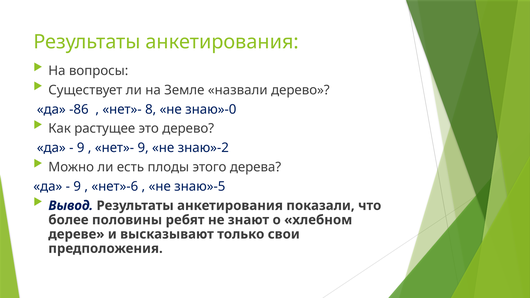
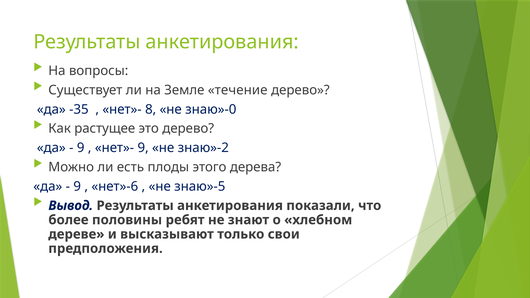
назвали: назвали -> течение
-86: -86 -> -35
